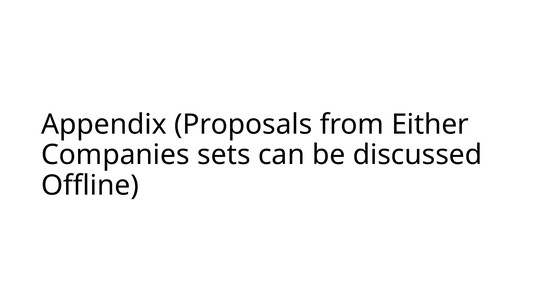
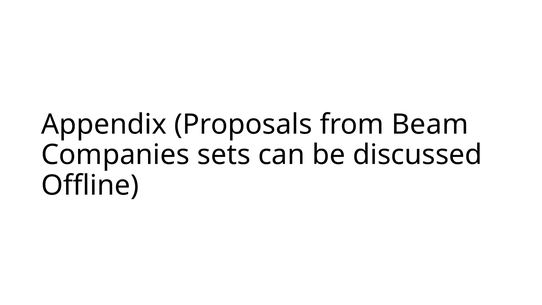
Either: Either -> Beam
